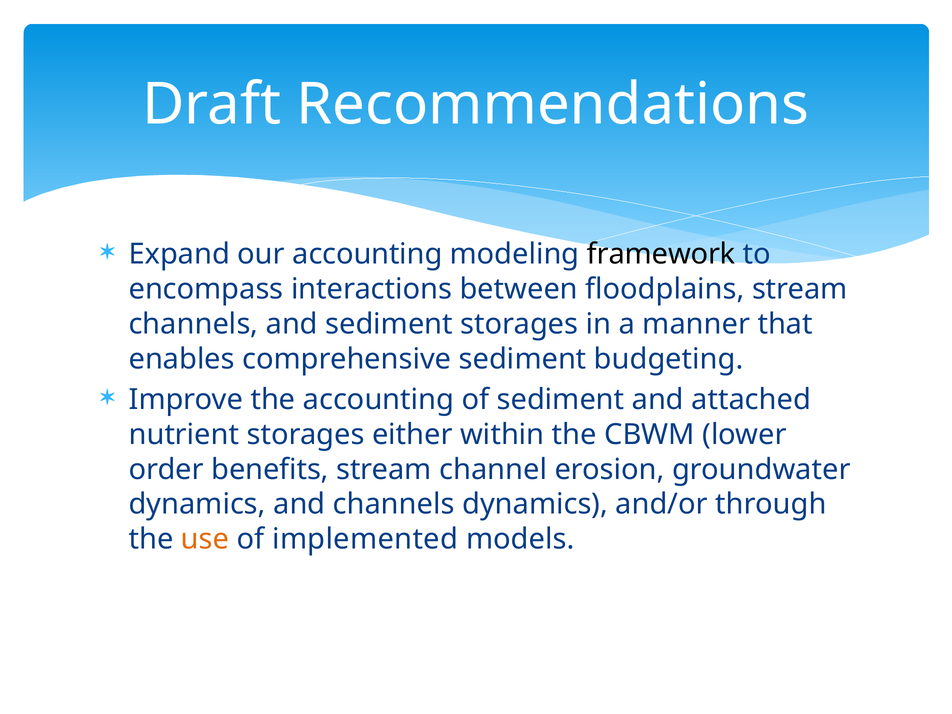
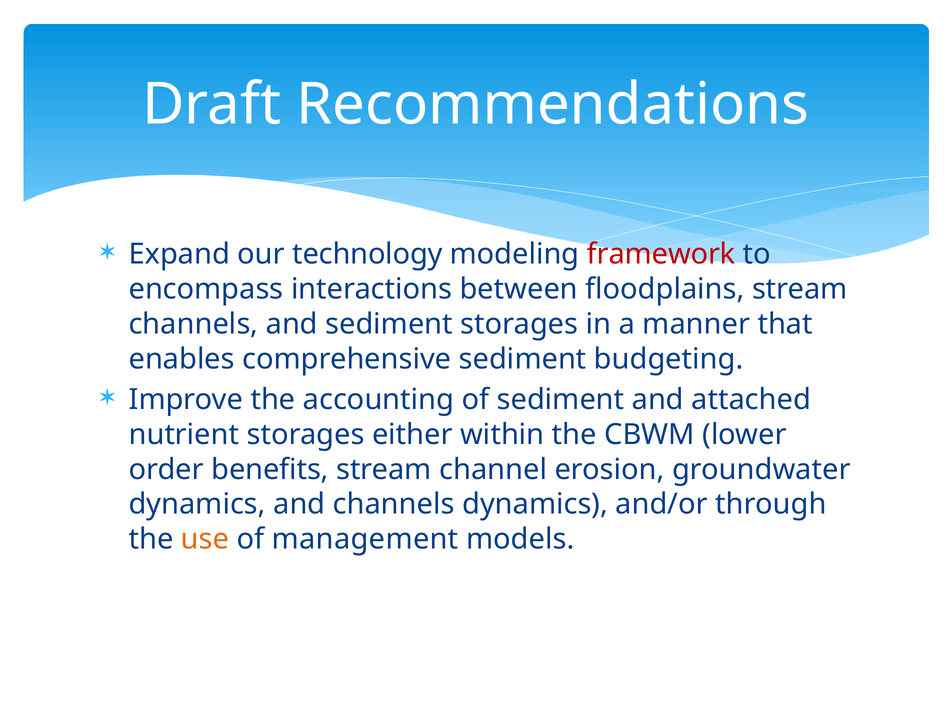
our accounting: accounting -> technology
framework colour: black -> red
implemented: implemented -> management
